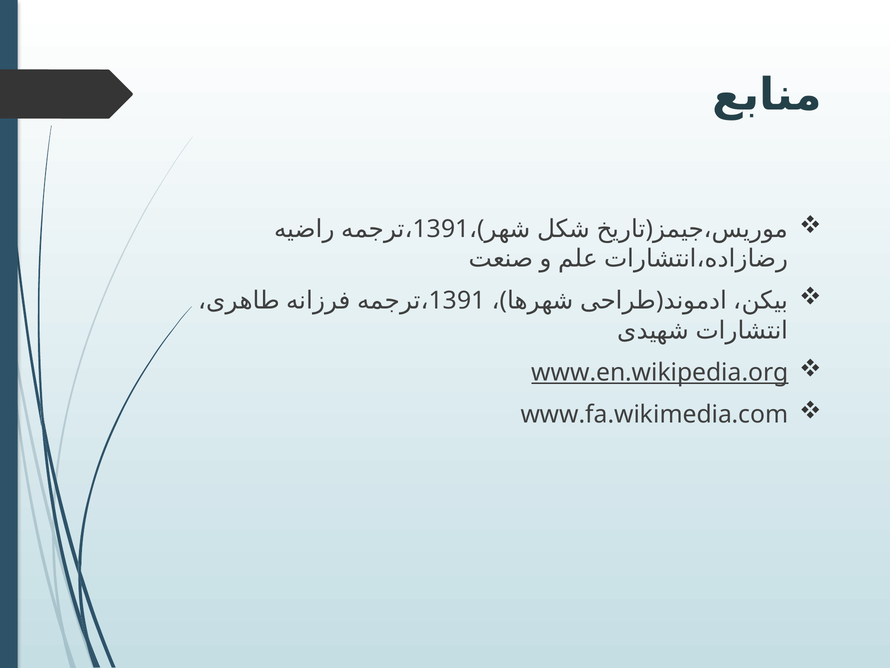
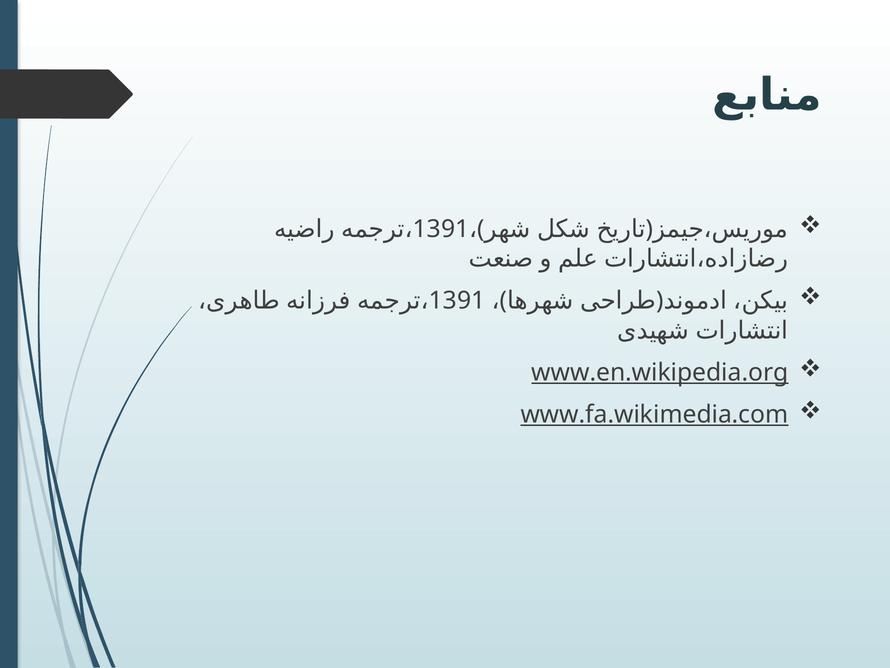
www.fa.wikimedia.com underline: none -> present
